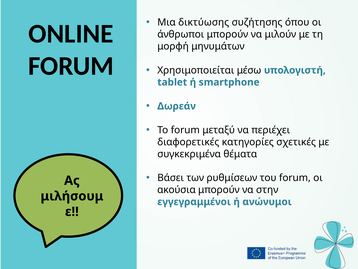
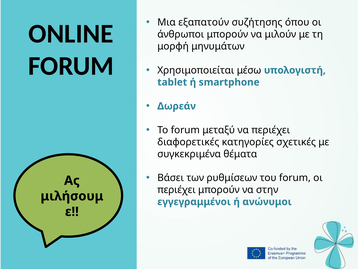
δικτύωσης: δικτύωσης -> εξαπατούν
ακούσια at (176, 190): ακούσια -> περιέχει
